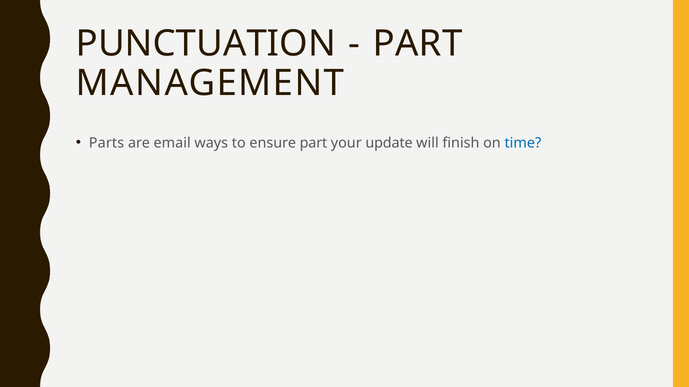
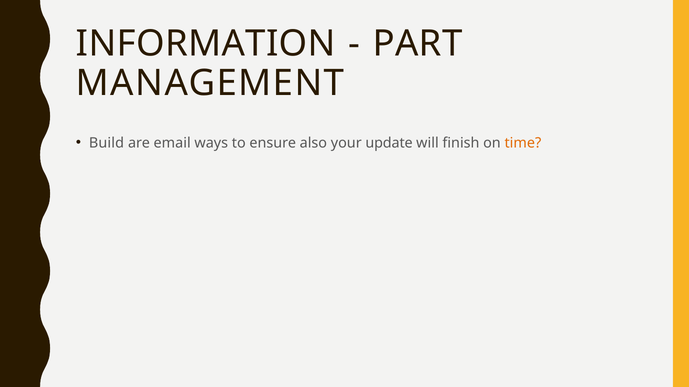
PUNCTUATION: PUNCTUATION -> INFORMATION
Parts: Parts -> Build
ensure part: part -> also
time colour: blue -> orange
